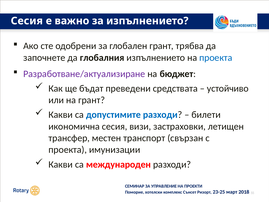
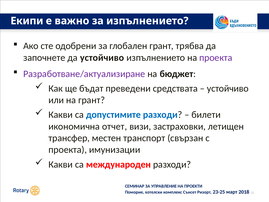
Сесия at (27, 21): Сесия -> Екипи
да глобалния: глобалния -> устойчиво
проекта at (216, 58) colour: blue -> purple
икономична сесия: сесия -> отчет
